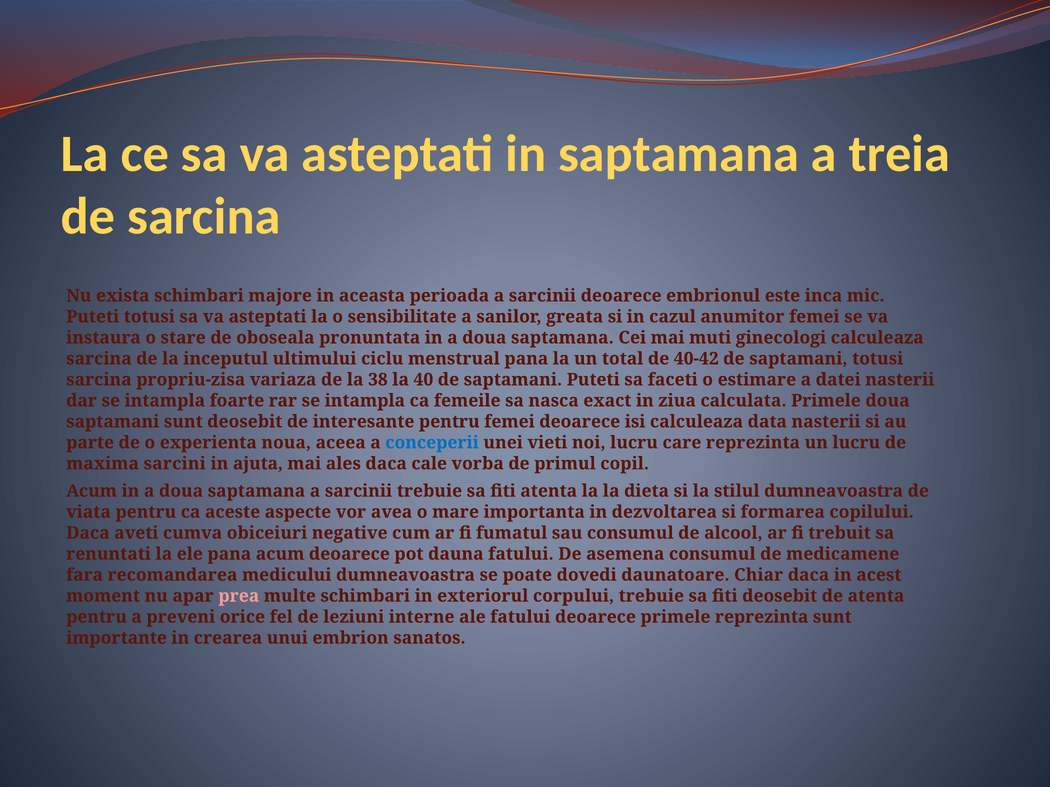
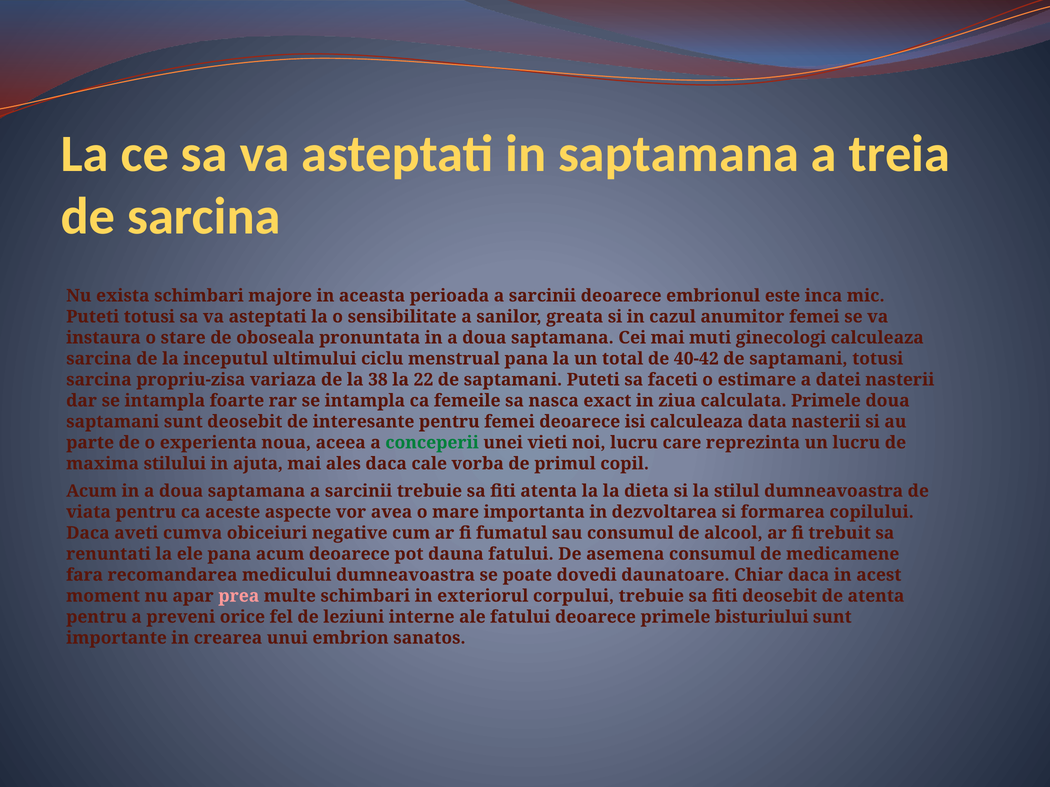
40: 40 -> 22
conceperii colour: blue -> green
sarcini: sarcini -> stilului
primele reprezinta: reprezinta -> bisturiului
